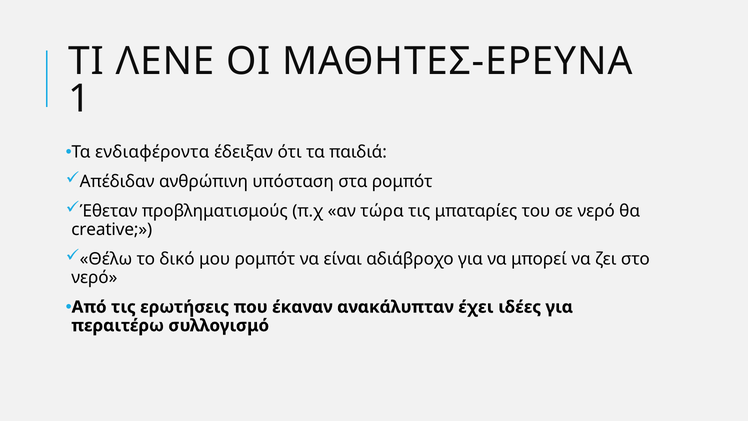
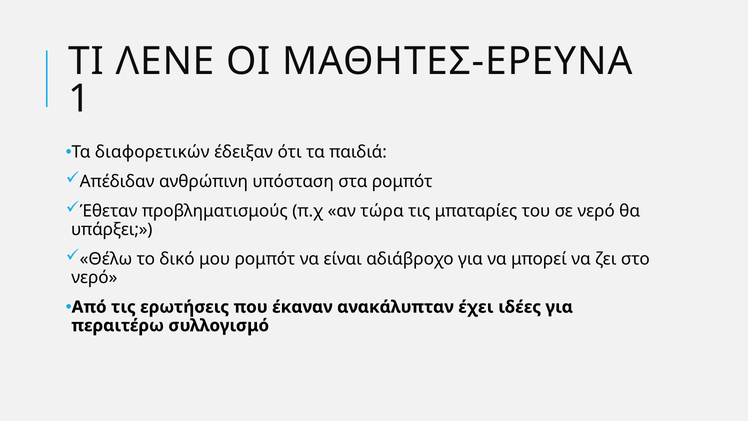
ενδιαφέροντα: ενδιαφέροντα -> διαφορετικών
creative: creative -> υπάρξει
